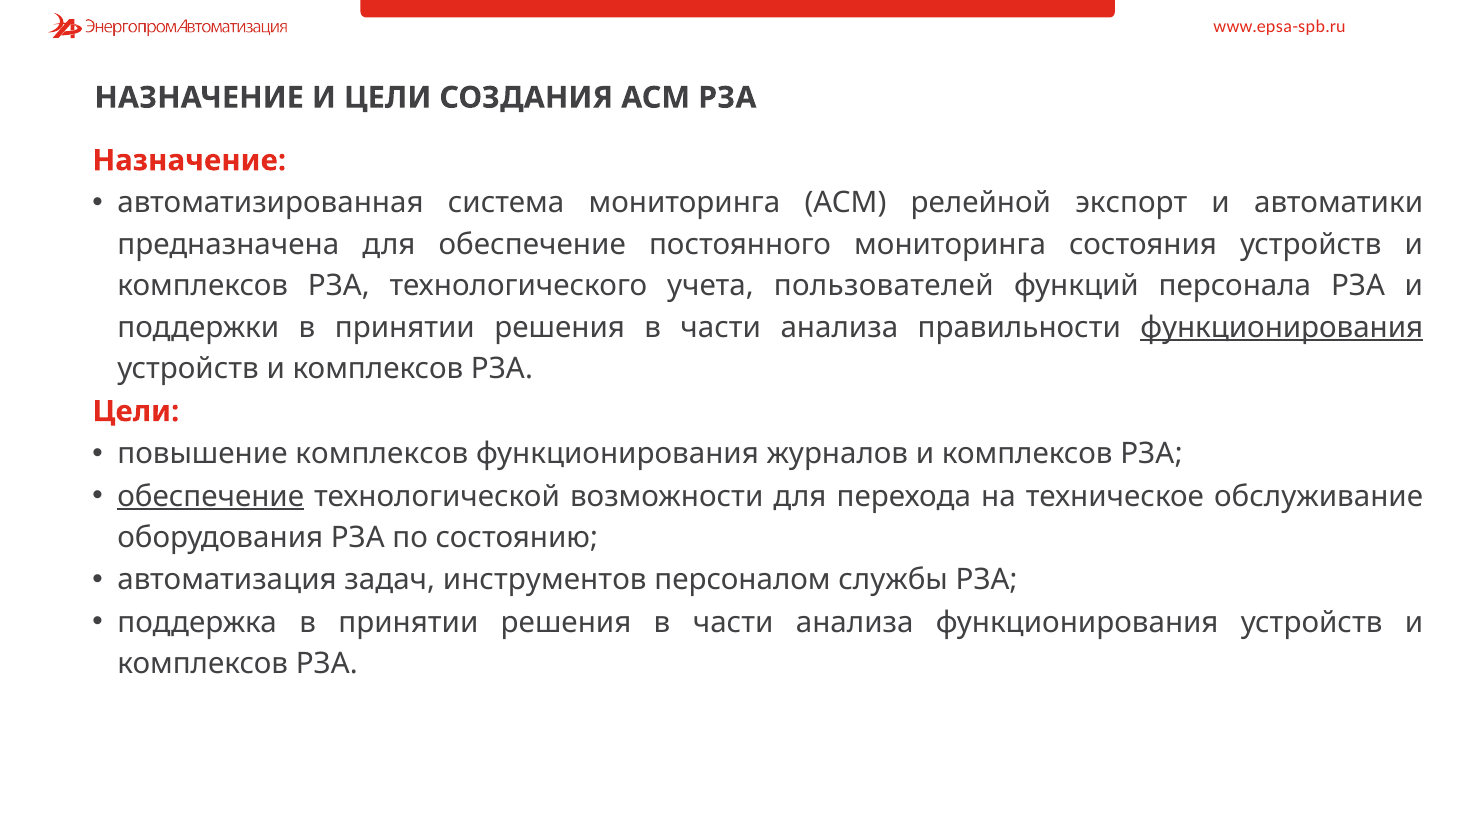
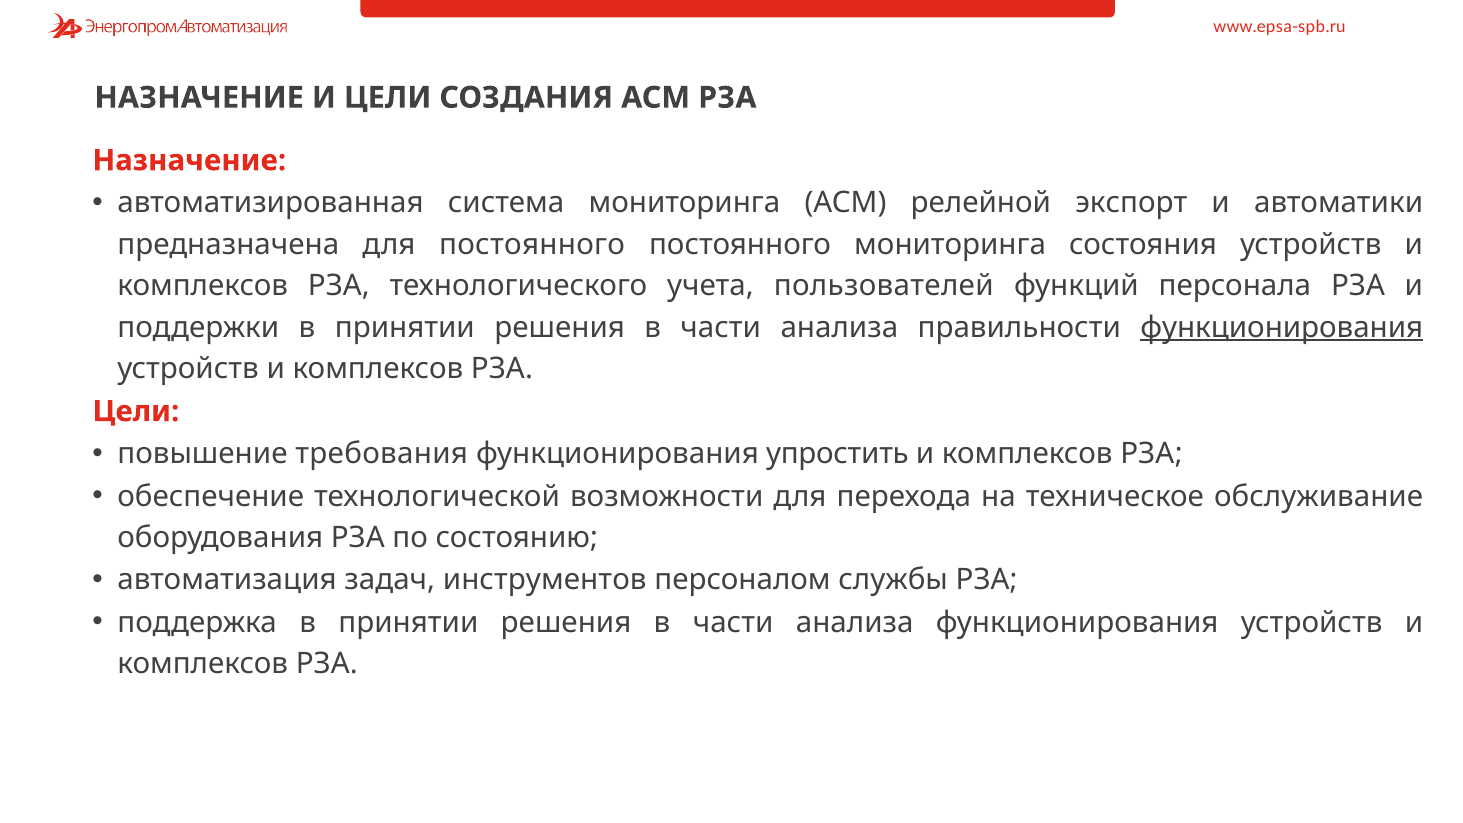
для обеспечение: обеспечение -> постоянного
повышение комплексов: комплексов -> требования
журналов: журналов -> упростить
обеспечение at (211, 496) underline: present -> none
